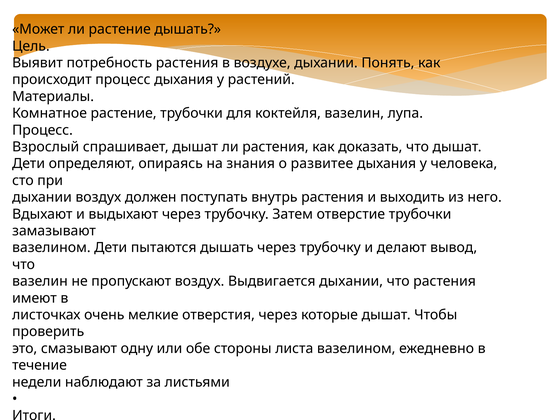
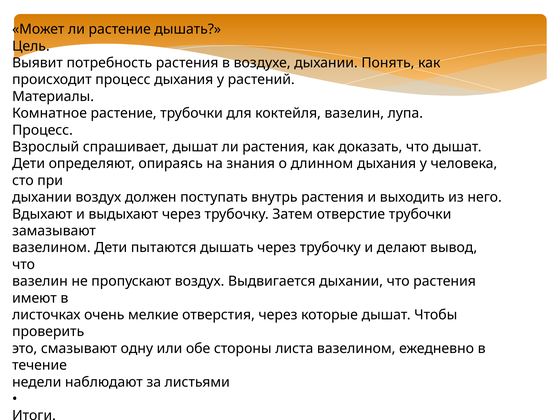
развитее: развитее -> длинном
